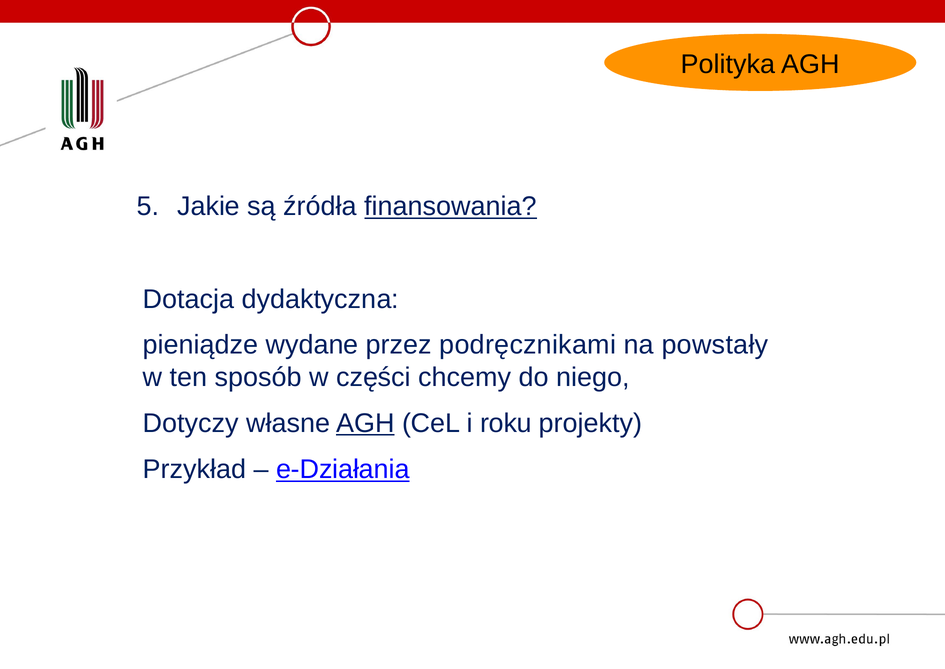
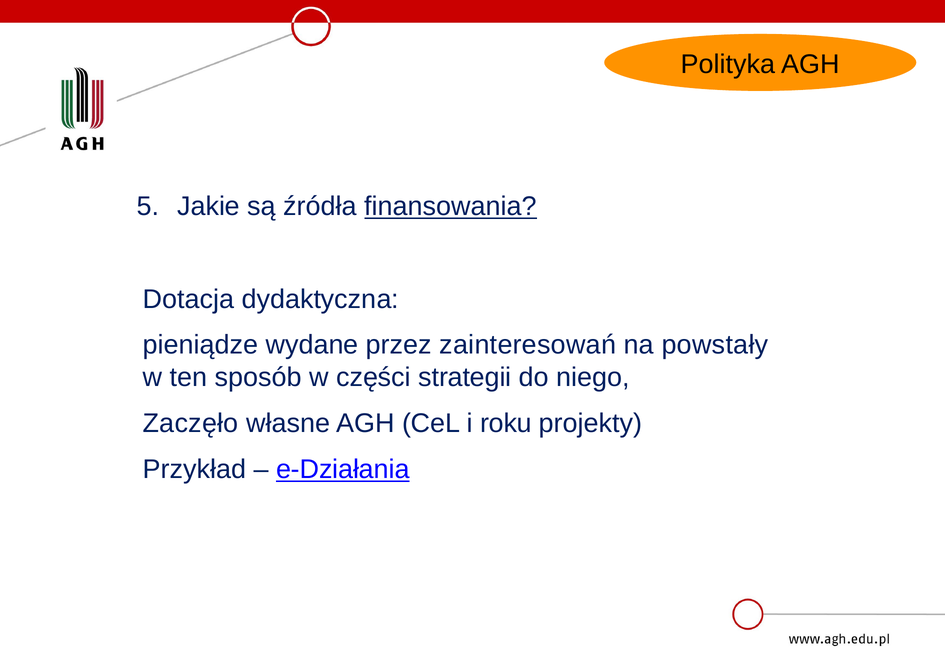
podręcznikami: podręcznikami -> zainteresowań
chcemy: chcemy -> strategii
Dotyczy: Dotyczy -> Zaczęło
AGH at (365, 423) underline: present -> none
